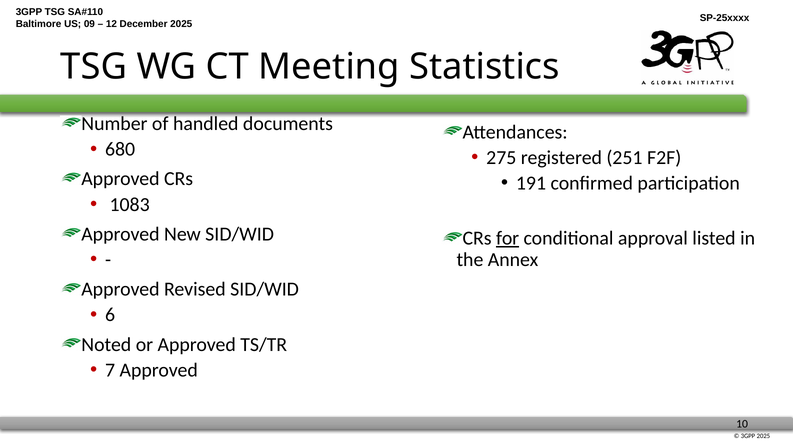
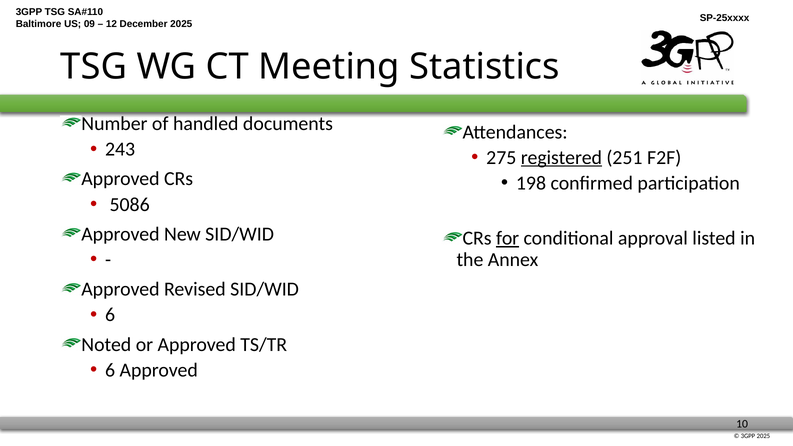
680: 680 -> 243
registered underline: none -> present
191: 191 -> 198
1083: 1083 -> 5086
7 at (110, 370): 7 -> 6
